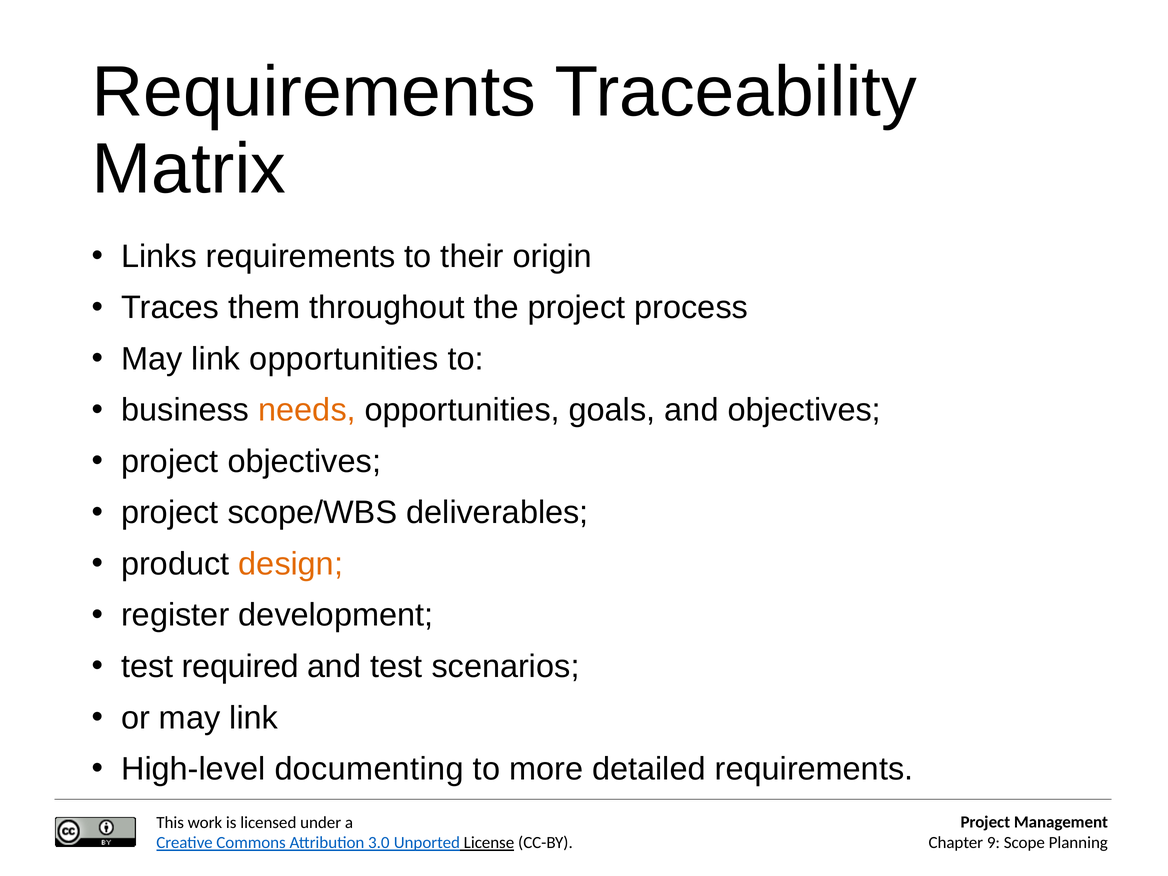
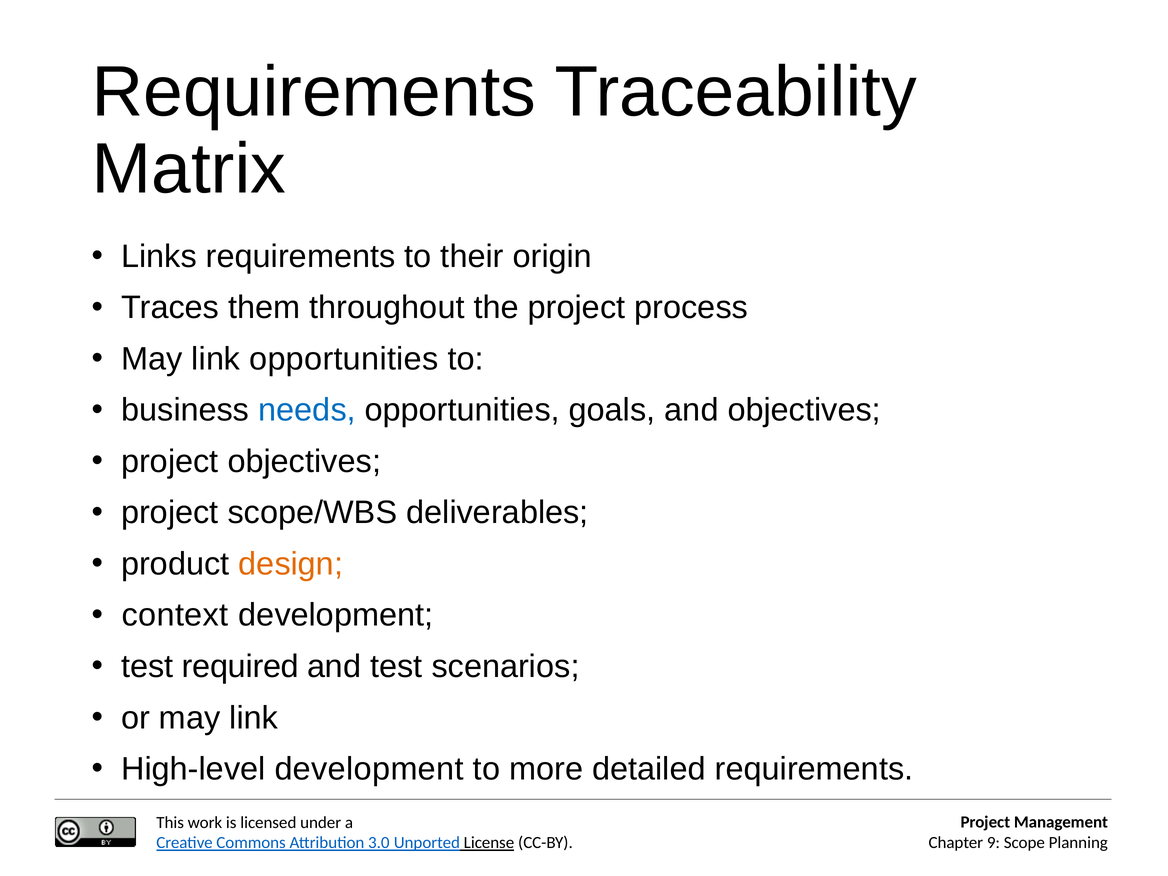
needs colour: orange -> blue
register: register -> context
High-level documenting: documenting -> development
